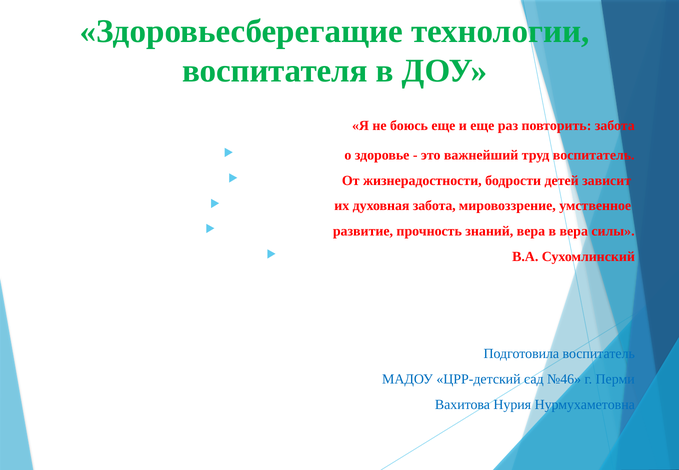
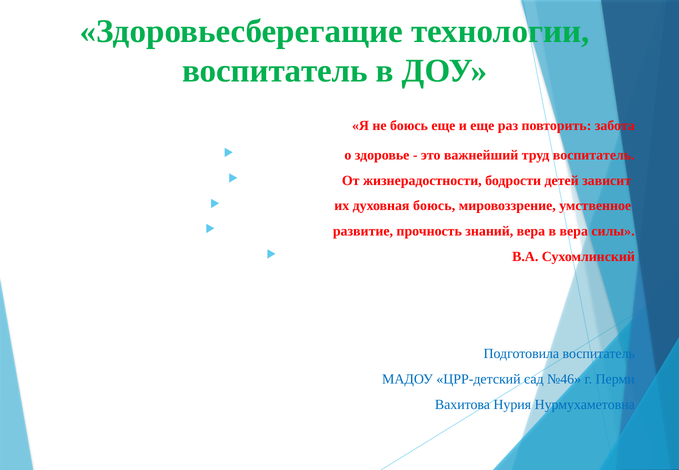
воспитателя at (275, 71): воспитателя -> воспитатель
духовная забота: забота -> боюсь
